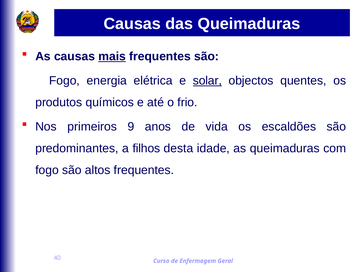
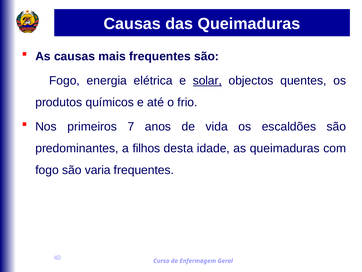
mais underline: present -> none
9: 9 -> 7
altos: altos -> varia
